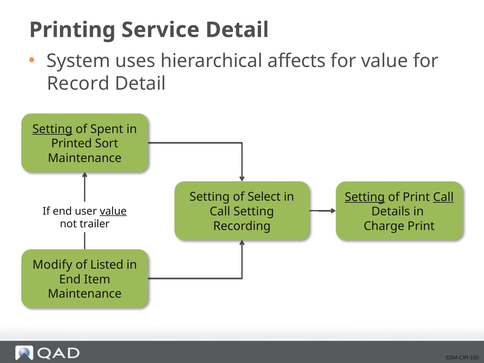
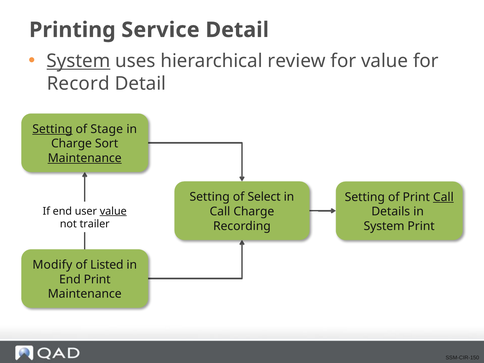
System at (79, 61) underline: none -> present
affects: affects -> review
Spent: Spent -> Stage
Printed at (72, 144): Printed -> Charge
Maintenance at (85, 158) underline: none -> present
Setting at (365, 197) underline: present -> none
Call Setting: Setting -> Charge
Charge at (384, 226): Charge -> System
End Item: Item -> Print
